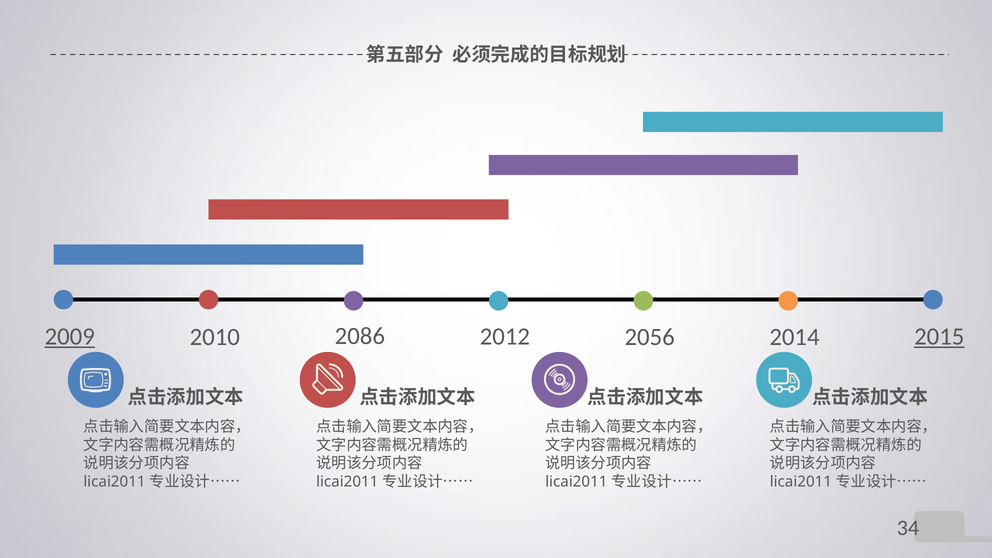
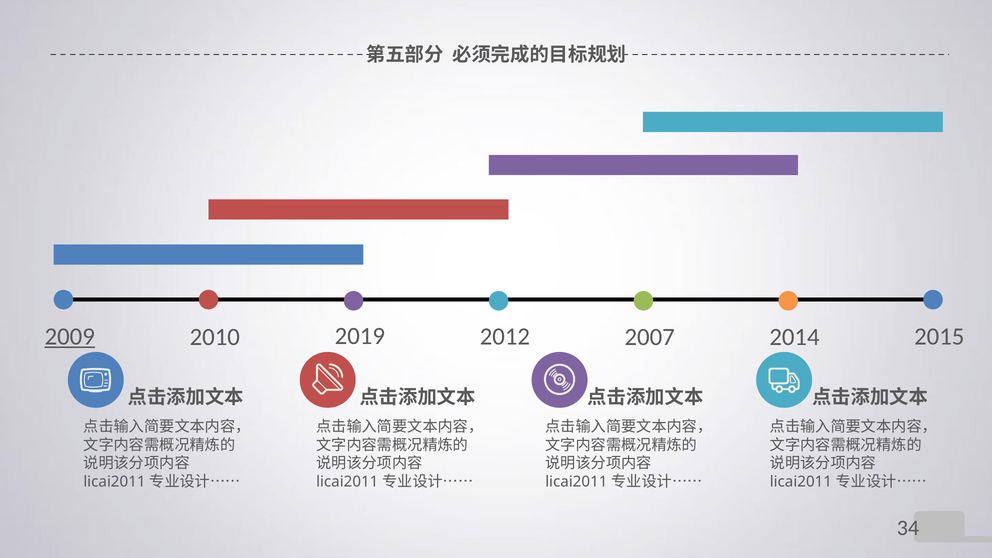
2086: 2086 -> 2019
2015 underline: present -> none
2056: 2056 -> 2007
